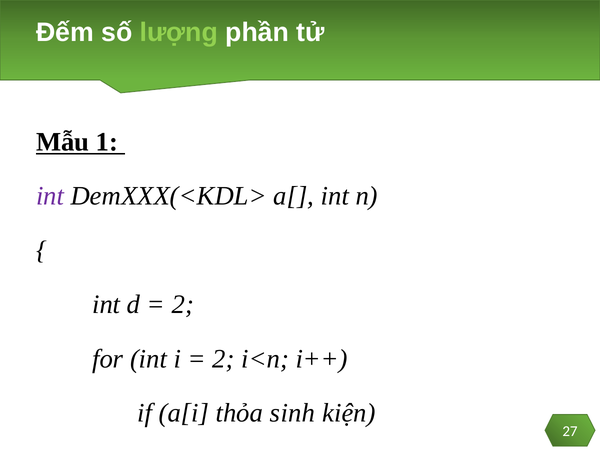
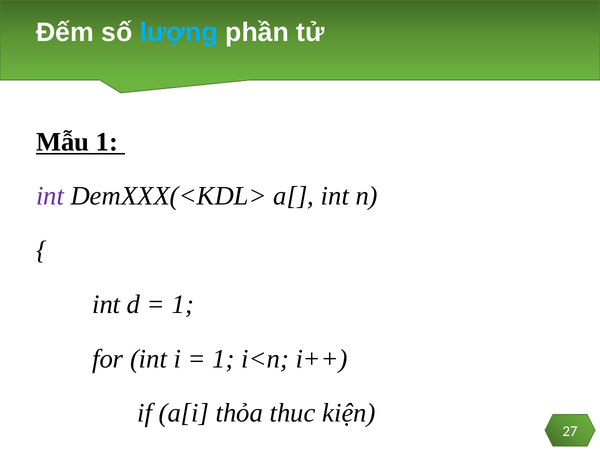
lượng colour: light green -> light blue
2 at (183, 305): 2 -> 1
2 at (224, 359): 2 -> 1
sinh: sinh -> thuc
